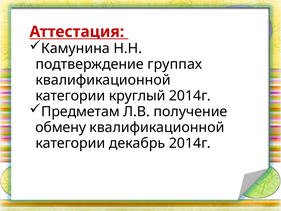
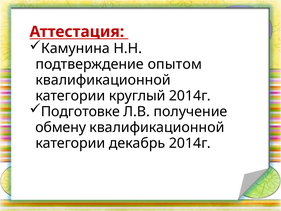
группах: группах -> опытом
Предметам: Предметам -> Подготовке
